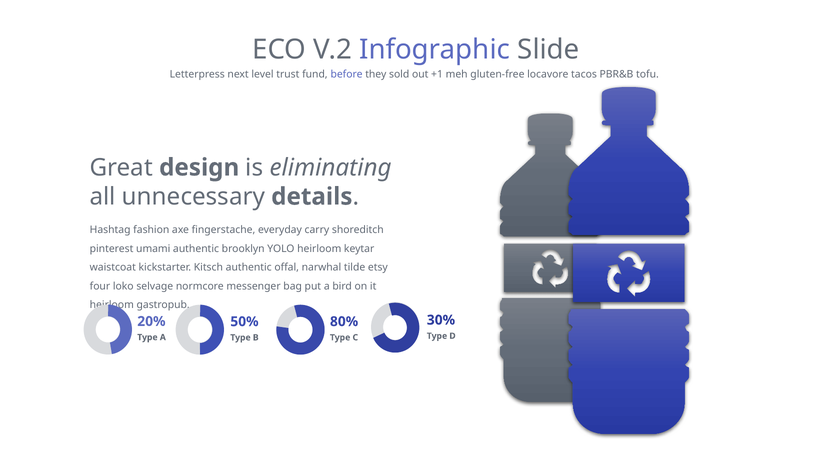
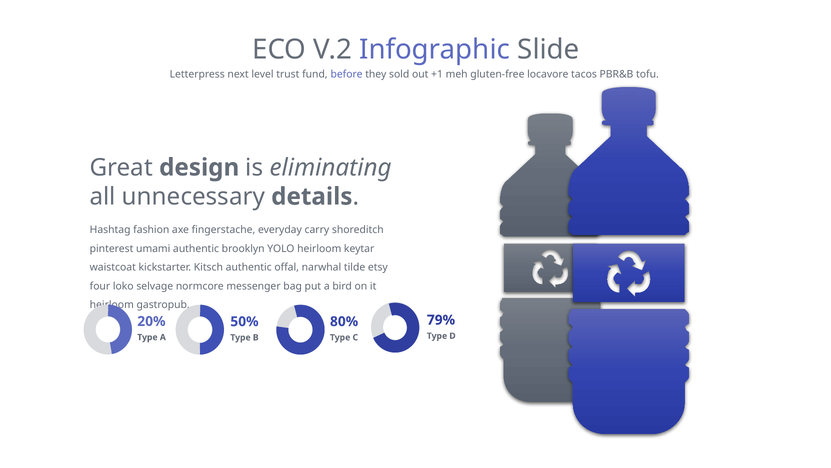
30%: 30% -> 79%
